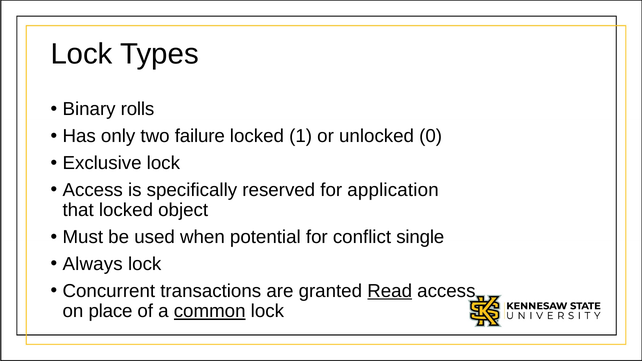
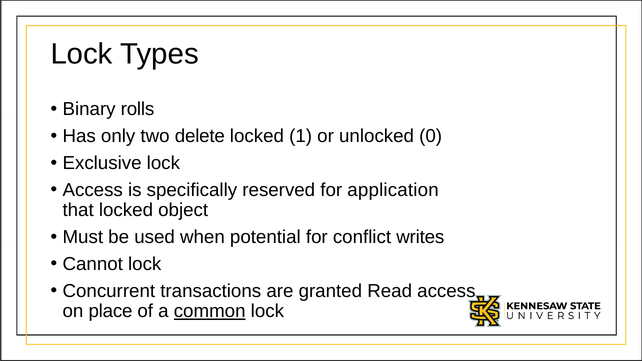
failure: failure -> delete
single: single -> writes
Always: Always -> Cannot
Read underline: present -> none
